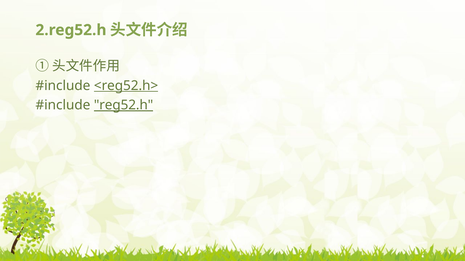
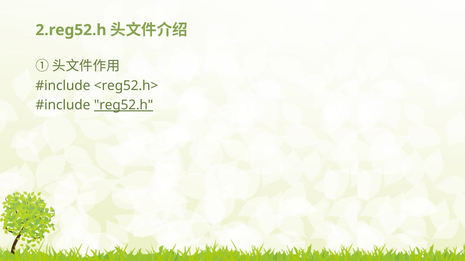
<reg52.h> underline: present -> none
